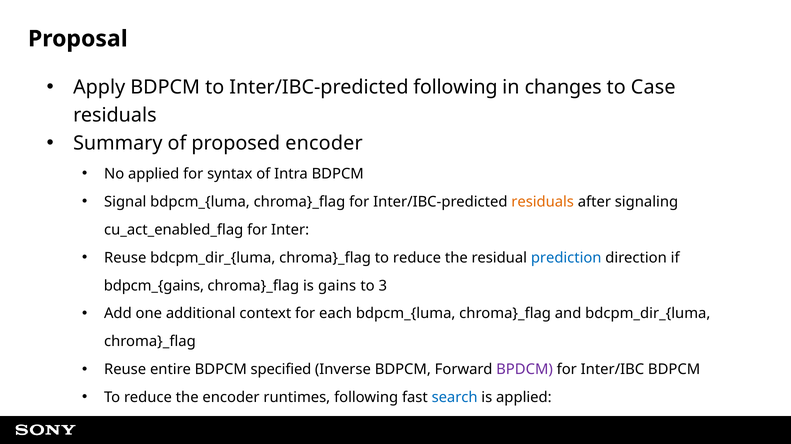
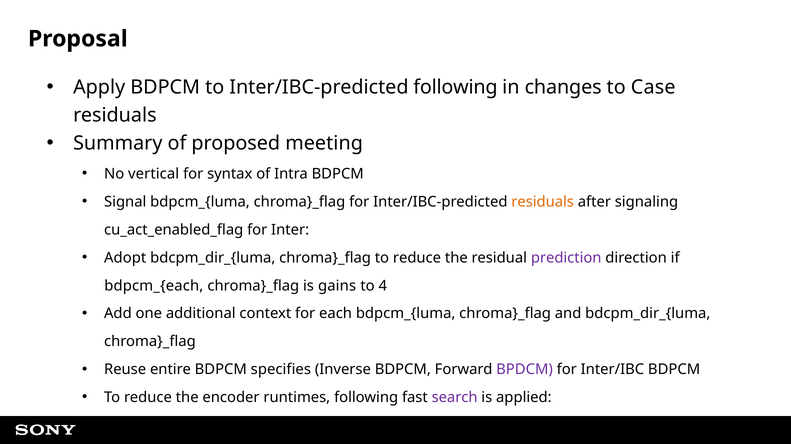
proposed encoder: encoder -> meeting
No applied: applied -> vertical
Reuse at (125, 258): Reuse -> Adopt
prediction colour: blue -> purple
bdpcm_{gains: bdpcm_{gains -> bdpcm_{each
3: 3 -> 4
specified: specified -> specifies
search at (455, 398) colour: blue -> purple
